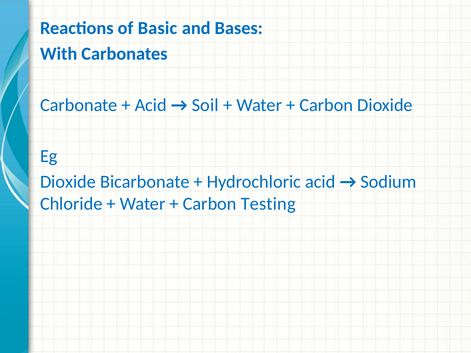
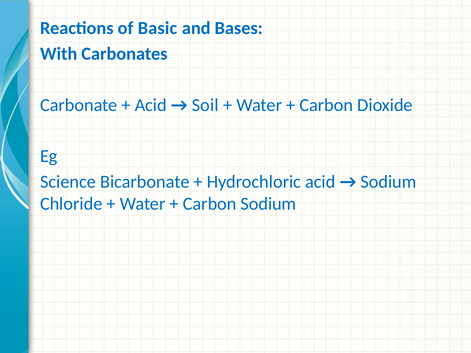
Dioxide at (68, 182): Dioxide -> Science
Carbon Testing: Testing -> Sodium
